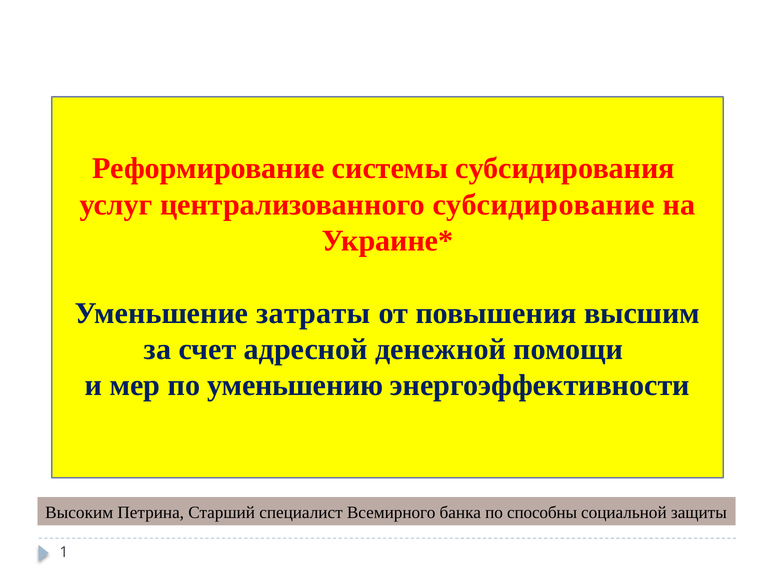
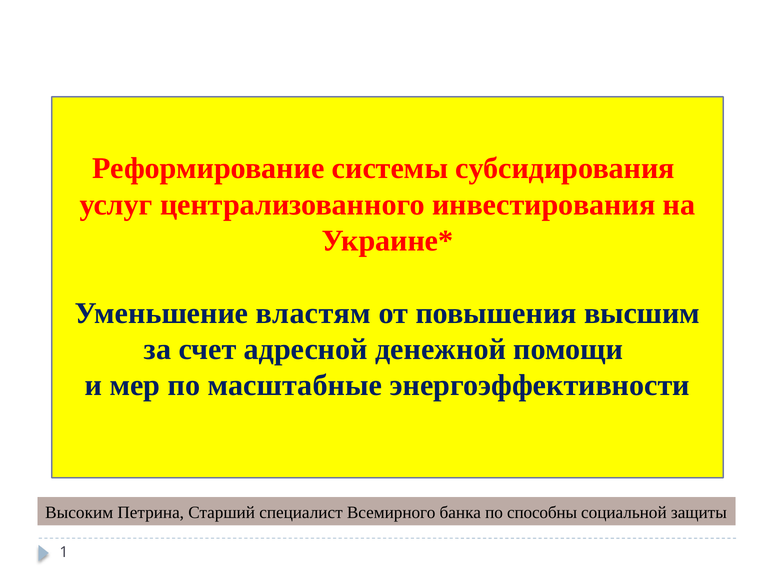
субсидирование: субсидирование -> инвестирования
затраты: затраты -> властям
уменьшению: уменьшению -> масштабные
